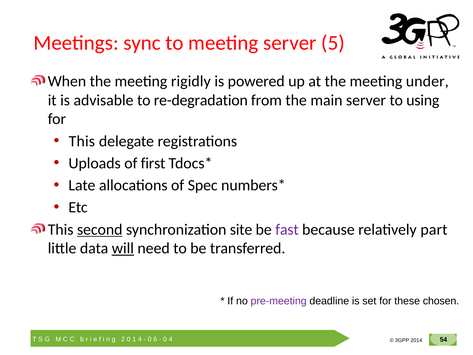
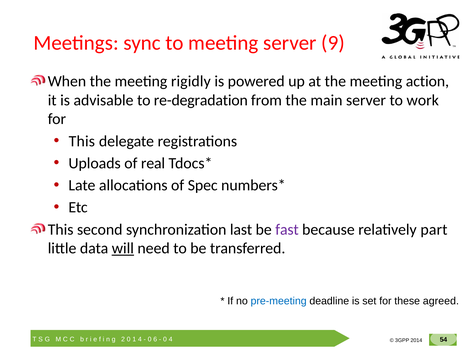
5: 5 -> 9
under: under -> action
using: using -> work
first: first -> real
second underline: present -> none
site: site -> last
pre-meeting colour: purple -> blue
chosen: chosen -> agreed
